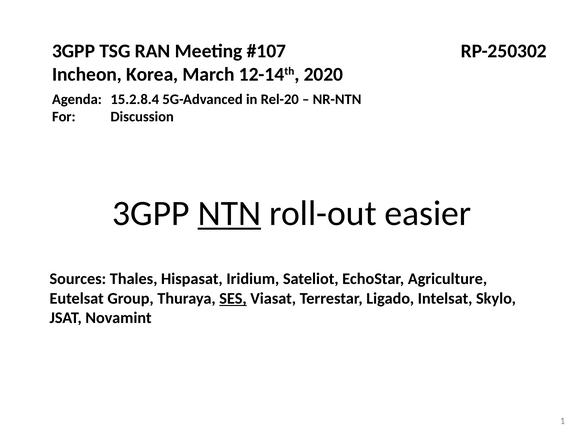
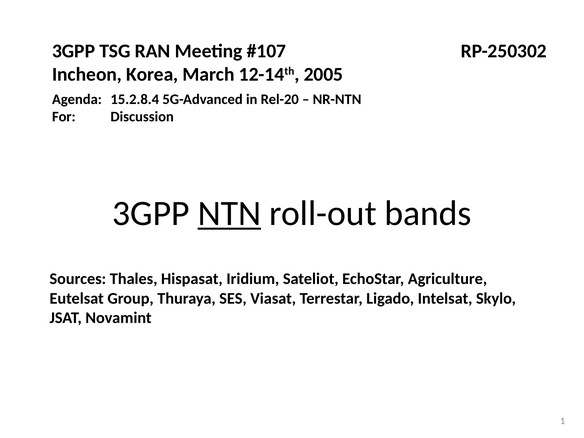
2020: 2020 -> 2005
easier: easier -> bands
SES underline: present -> none
